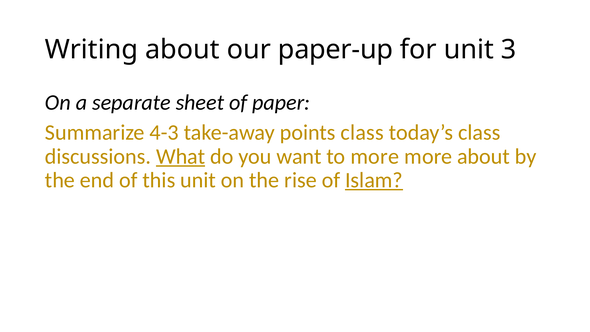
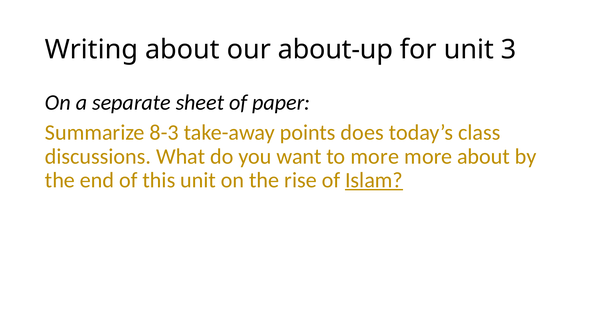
paper-up: paper-up -> about-up
4-3: 4-3 -> 8-3
points class: class -> does
What underline: present -> none
